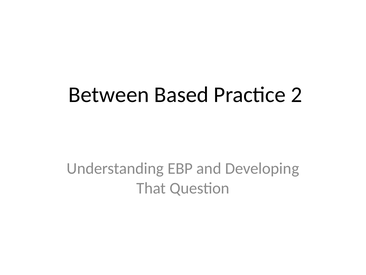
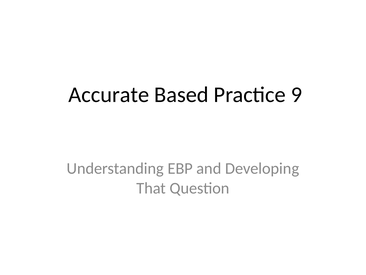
Between: Between -> Accurate
2: 2 -> 9
